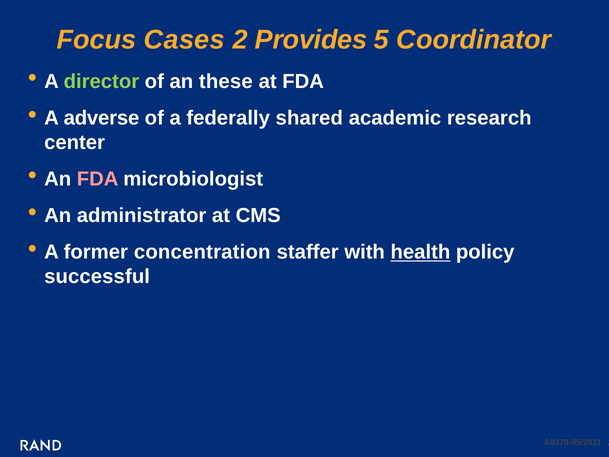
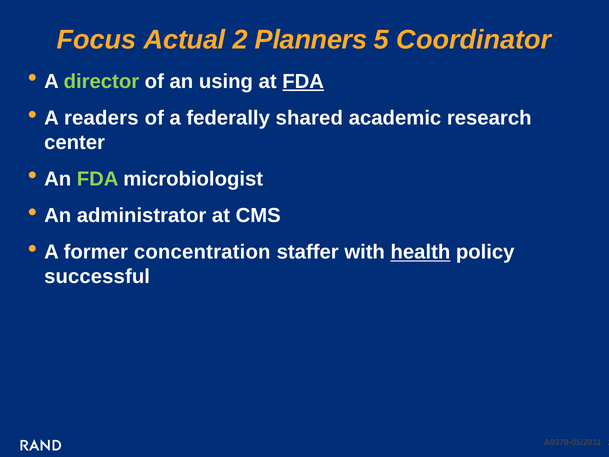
Cases: Cases -> Actual
Provides: Provides -> Planners
these: these -> using
FDA at (303, 82) underline: none -> present
adverse: adverse -> readers
FDA at (98, 179) colour: pink -> light green
